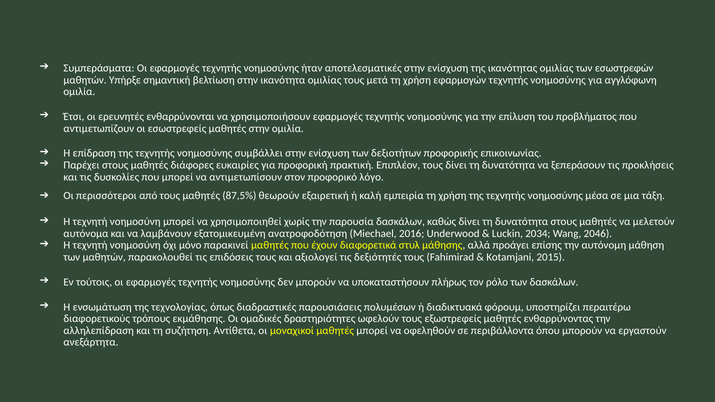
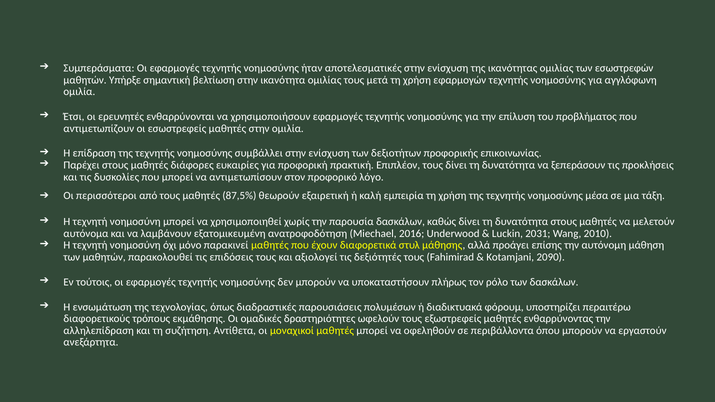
2034: 2034 -> 2031
2046: 2046 -> 2010
2015: 2015 -> 2090
